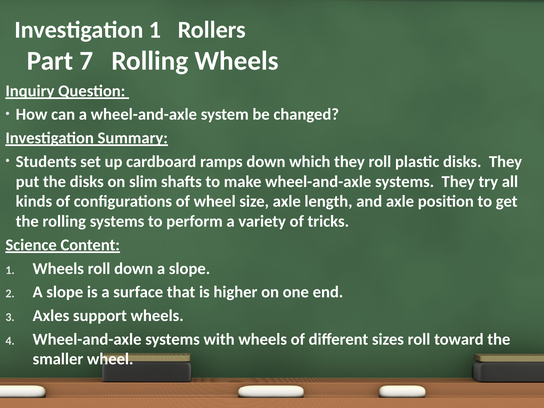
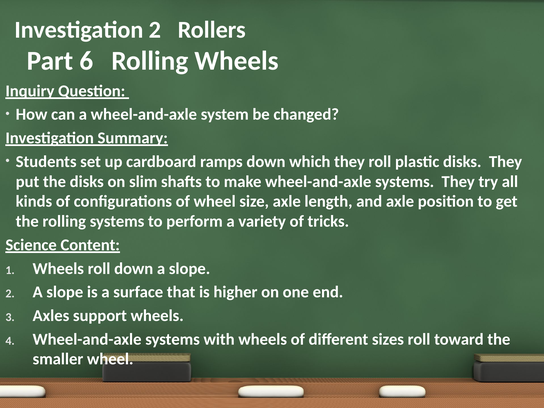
Investigation 1: 1 -> 2
7: 7 -> 6
